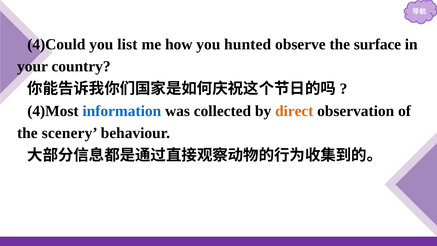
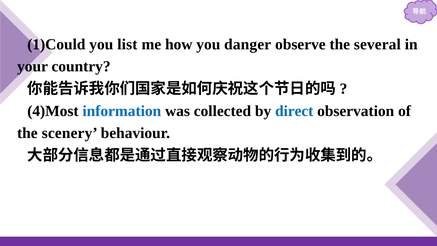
4)Could: 4)Could -> 1)Could
hunted: hunted -> danger
surface: surface -> several
direct colour: orange -> blue
